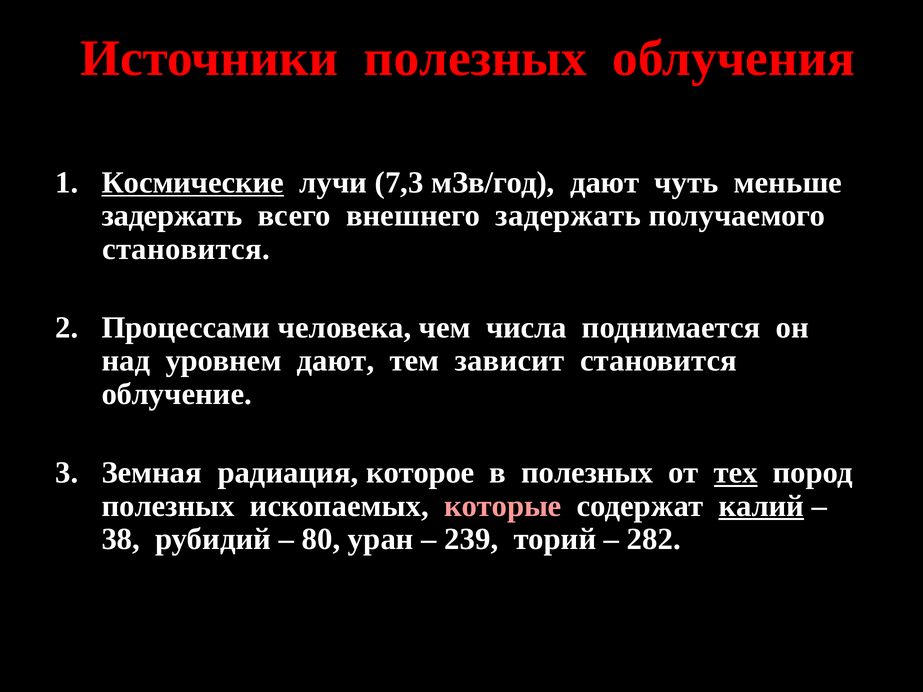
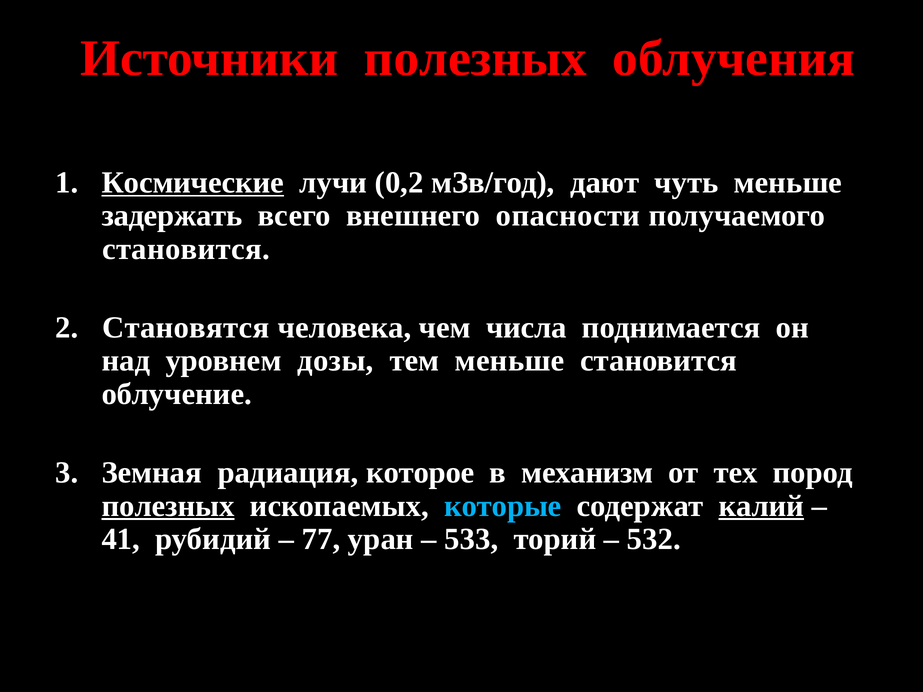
7,3: 7,3 -> 0,2
внешнего задержать: задержать -> опасности
Процессами: Процессами -> Становятся
уровнем дают: дают -> дозы
тем зависит: зависит -> меньше
в полезных: полезных -> механизм
тех underline: present -> none
полезных at (168, 506) underline: none -> present
которые colour: pink -> light blue
38: 38 -> 41
80: 80 -> 77
239: 239 -> 533
282: 282 -> 532
